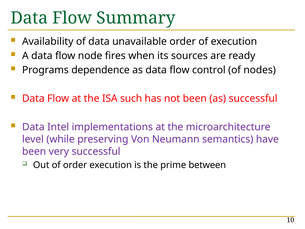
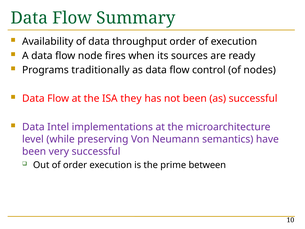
unavailable: unavailable -> throughput
dependence: dependence -> traditionally
such: such -> they
